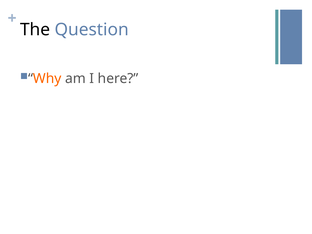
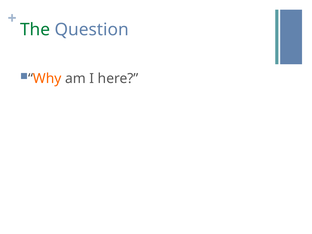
The colour: black -> green
